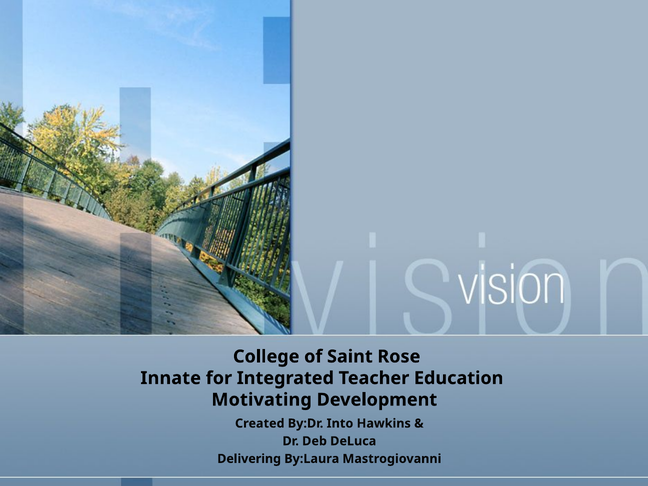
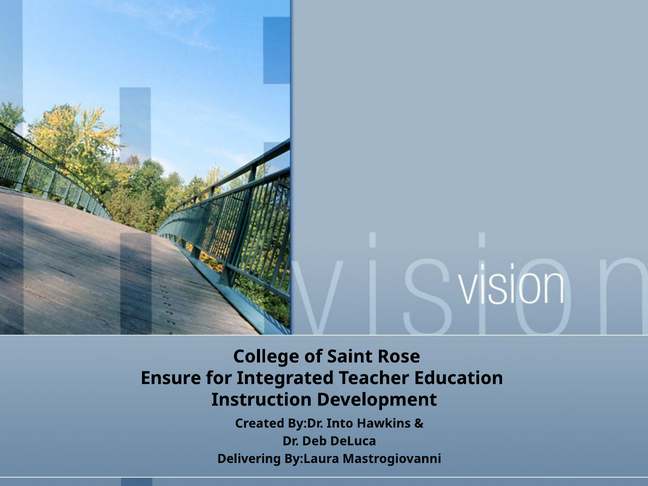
Innate: Innate -> Ensure
Motivating: Motivating -> Instruction
